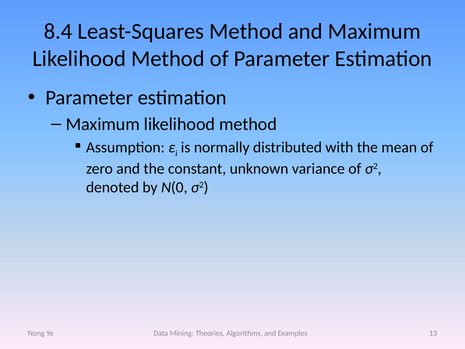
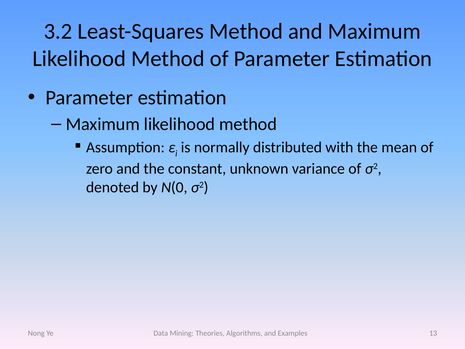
8.4: 8.4 -> 3.2
